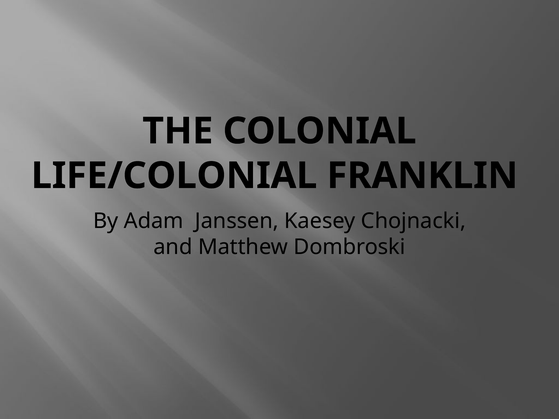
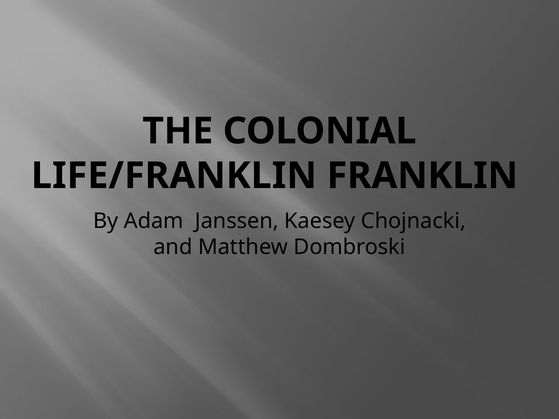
LIFE/COLONIAL: LIFE/COLONIAL -> LIFE/FRANKLIN
